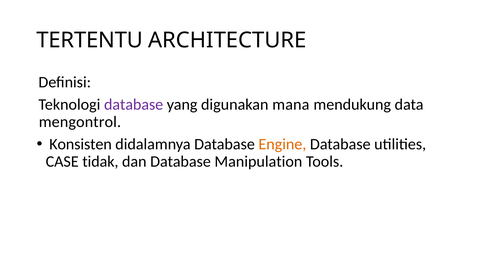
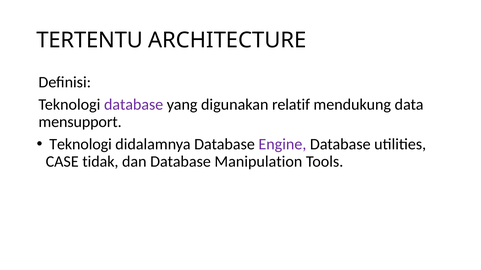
mana: mana -> relatif
mengontrol: mengontrol -> mensupport
Konsisten at (81, 144): Konsisten -> Teknologi
Engine colour: orange -> purple
